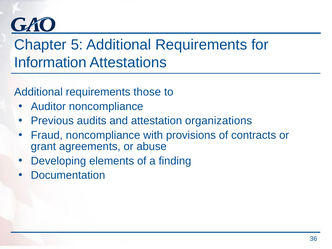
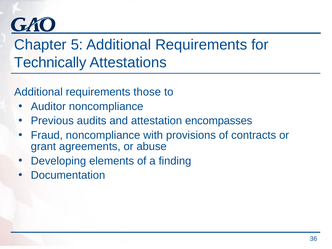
Information: Information -> Technically
organizations: organizations -> encompasses
